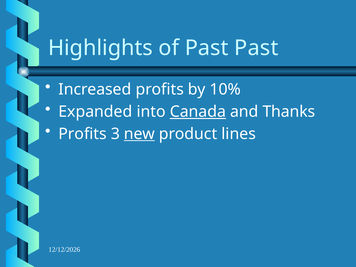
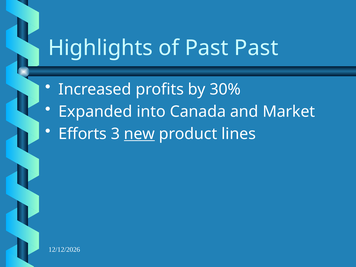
10%: 10% -> 30%
Canada underline: present -> none
Thanks: Thanks -> Market
Profits at (83, 134): Profits -> Efforts
